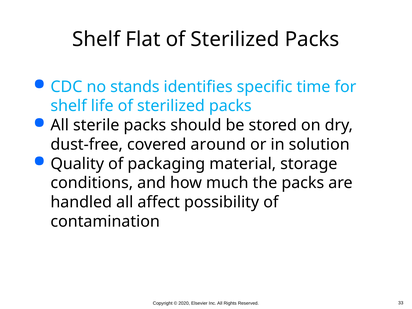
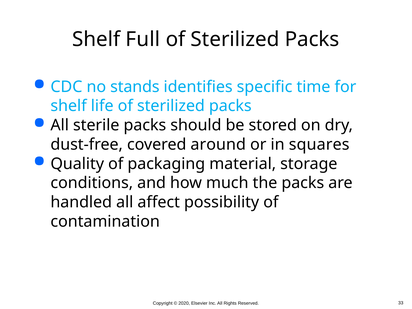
Flat: Flat -> Full
solution: solution -> squares
